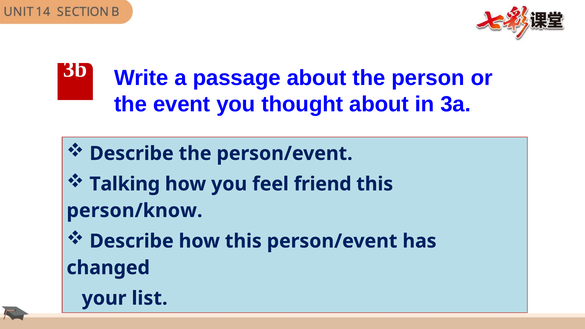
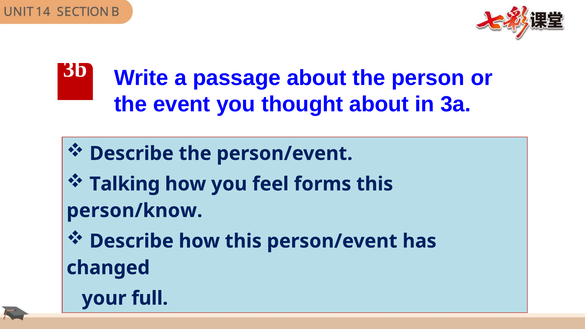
friend: friend -> forms
list: list -> full
